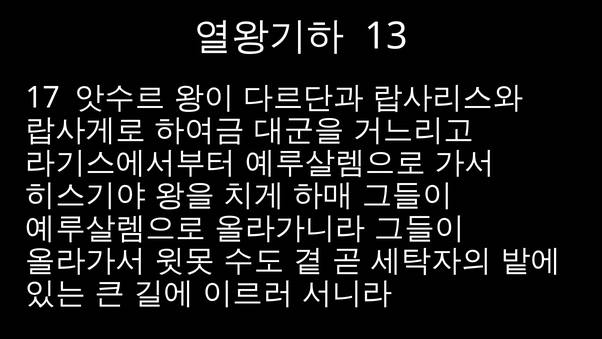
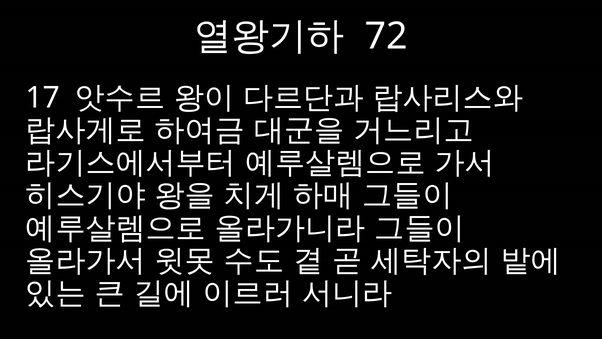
13: 13 -> 72
